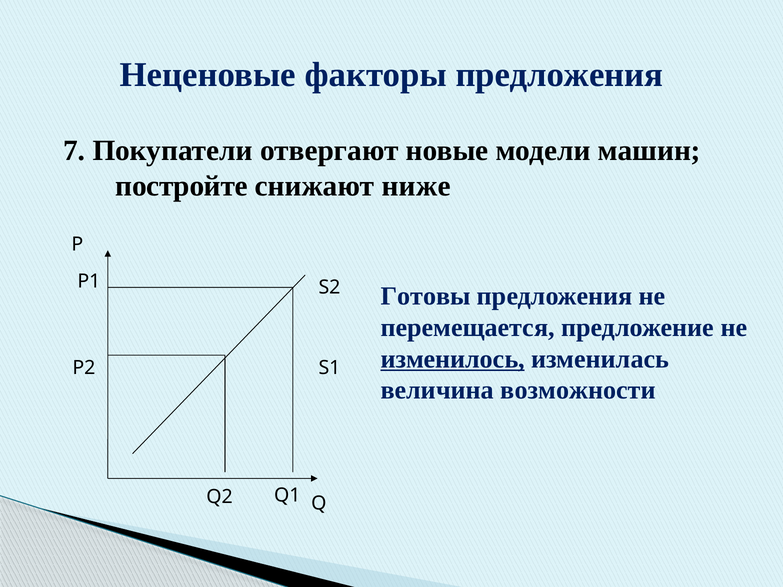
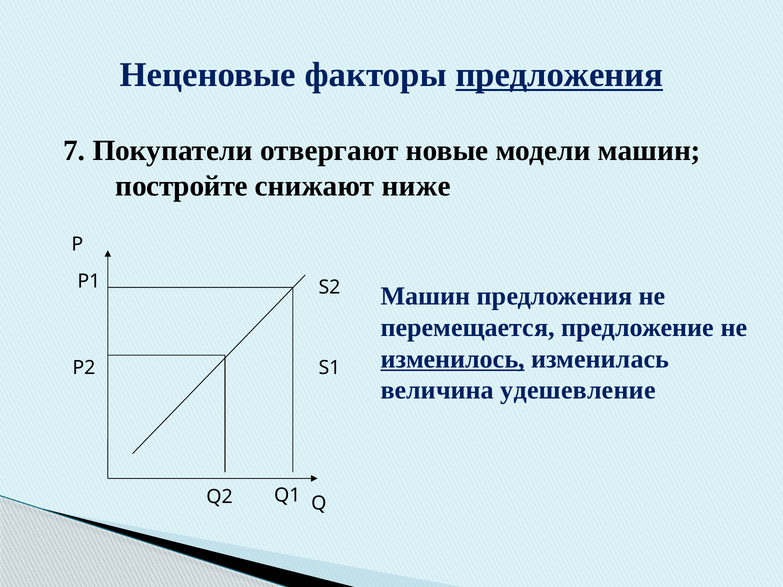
предложения at (559, 75) underline: none -> present
Готовы at (426, 296): Готовы -> Машин
возможности: возможности -> удешевление
